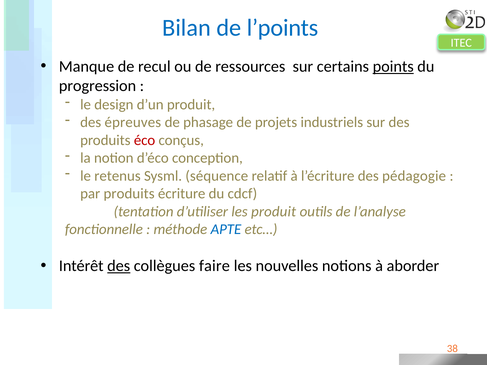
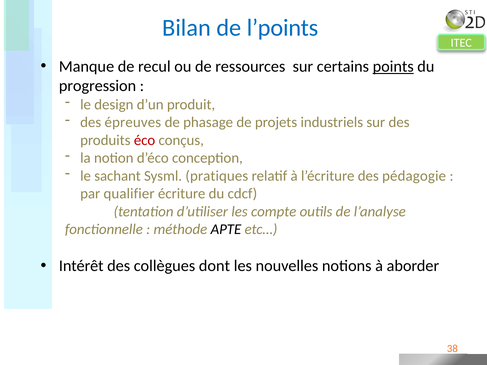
retenus: retenus -> sachant
séquence: séquence -> pratiques
par produits: produits -> qualifier
les produit: produit -> compte
APTE colour: blue -> black
des at (119, 266) underline: present -> none
faire: faire -> dont
